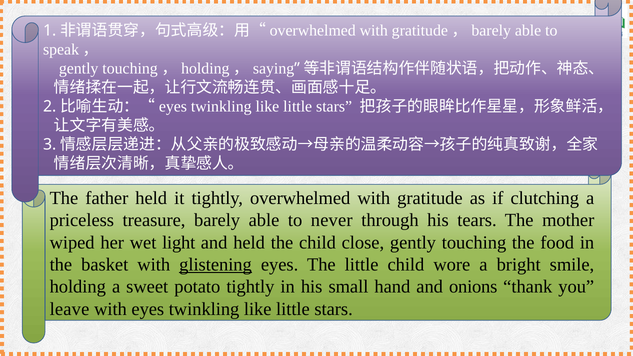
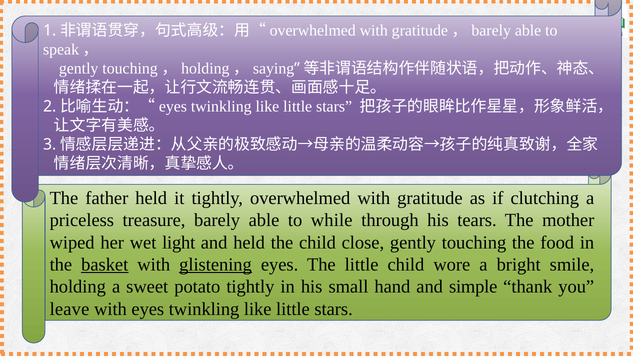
never: never -> while
basket at (105, 265) underline: none -> present
onions: onions -> simple
